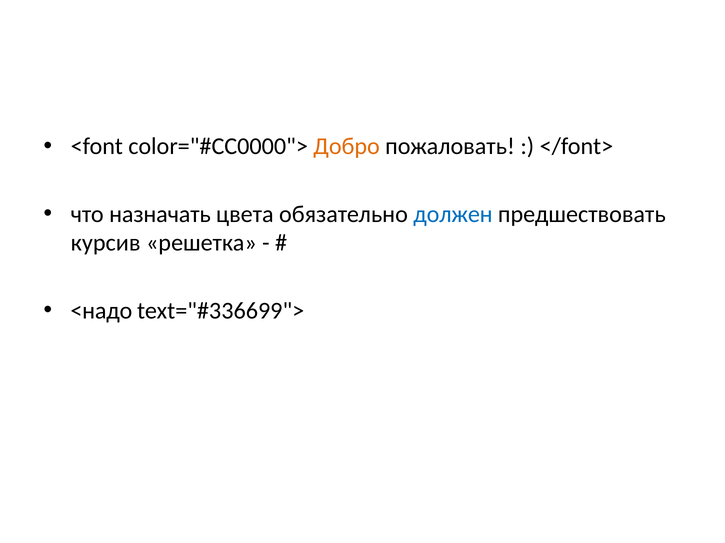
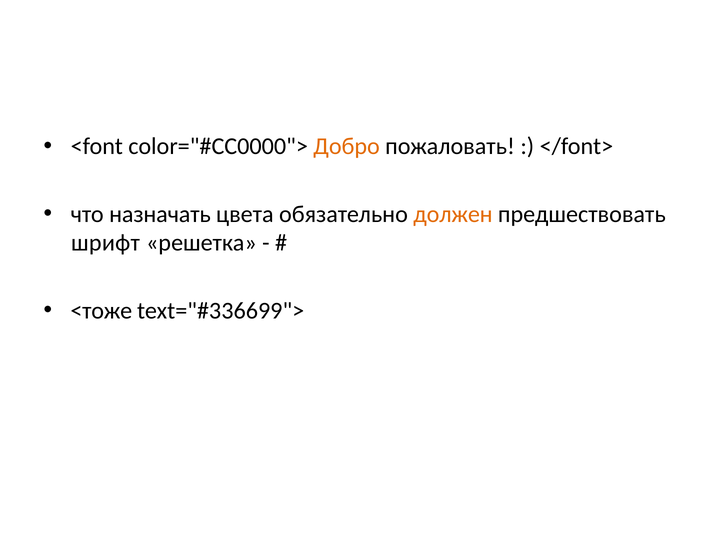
должен colour: blue -> orange
курсив: курсив -> шрифт
<надо: <надо -> <тоже
